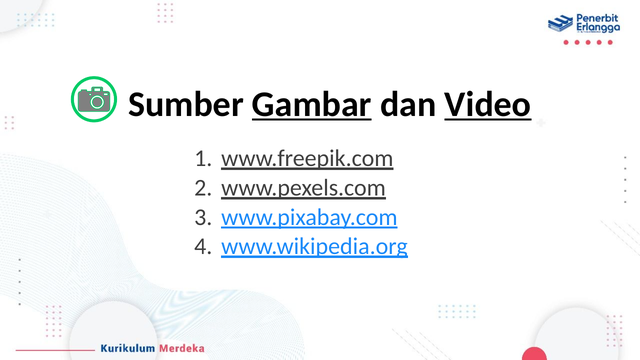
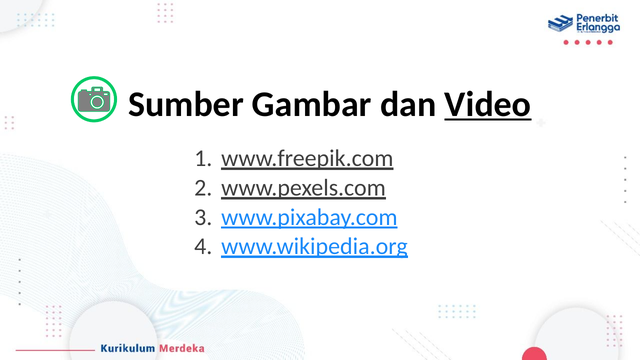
Gambar underline: present -> none
